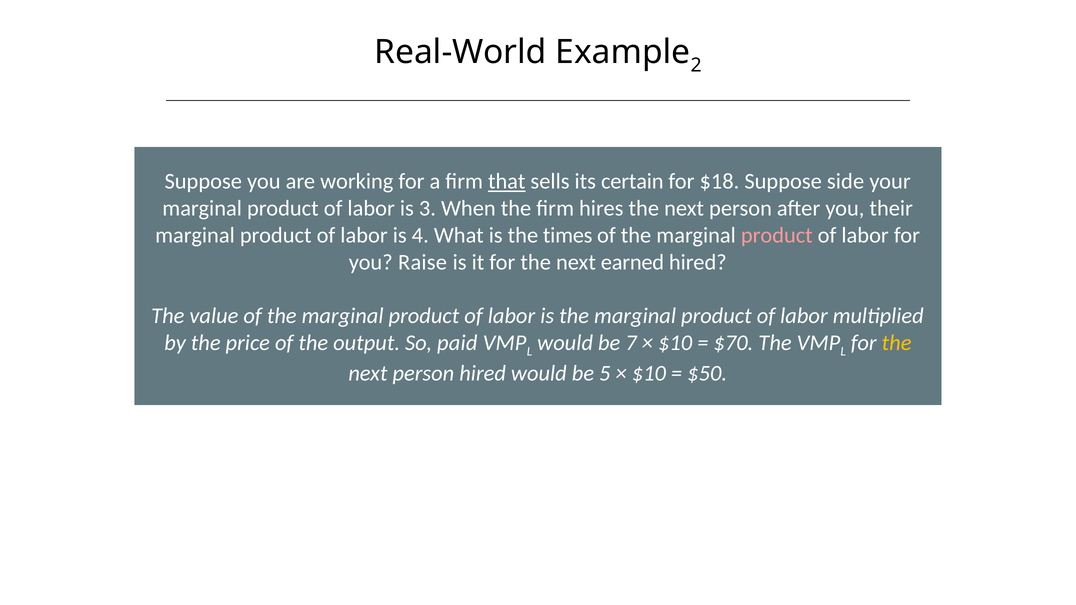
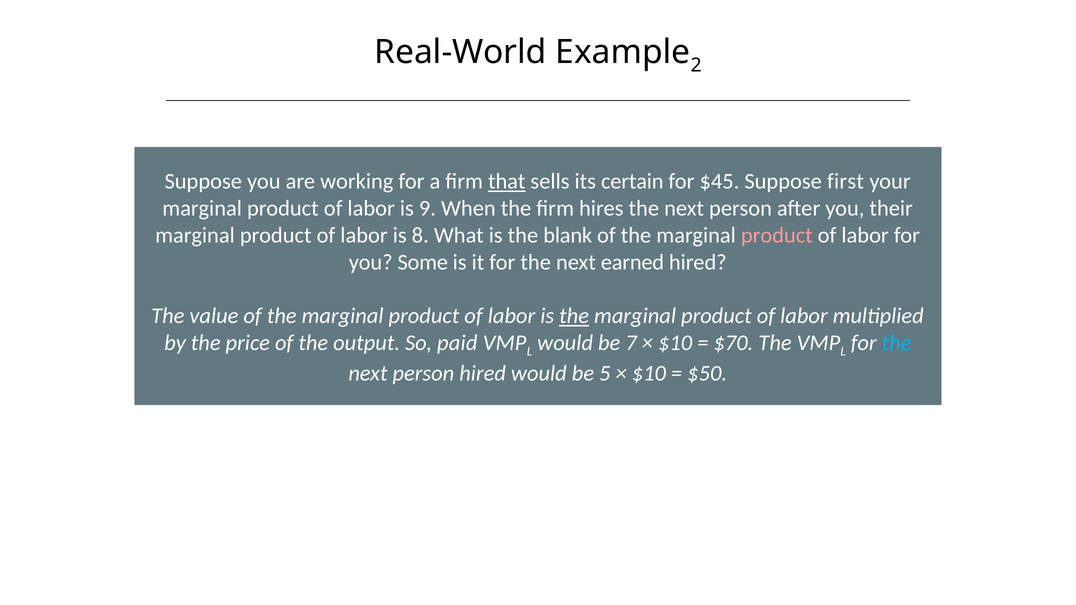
$18: $18 -> $45
side: side -> first
3: 3 -> 9
4: 4 -> 8
times: times -> blank
Raise: Raise -> Some
the at (574, 316) underline: none -> present
the at (897, 343) colour: yellow -> light blue
